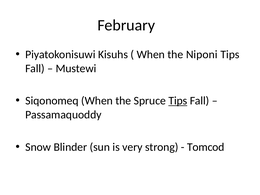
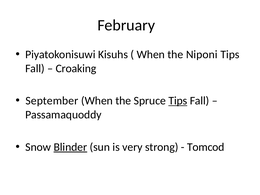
Mustewi: Mustewi -> Croaking
Siqonomeq: Siqonomeq -> September
Blinder underline: none -> present
